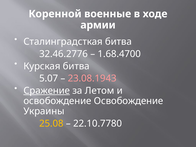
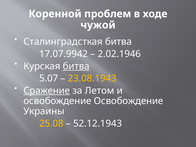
военные: военные -> проблем
армии: армии -> чужой
32.46.2776: 32.46.2776 -> 17.07.9942
1.68.4700: 1.68.4700 -> 2.02.1946
битва at (76, 66) underline: none -> present
23.08.1943 colour: pink -> yellow
22.10.7780: 22.10.7780 -> 52.12.1943
